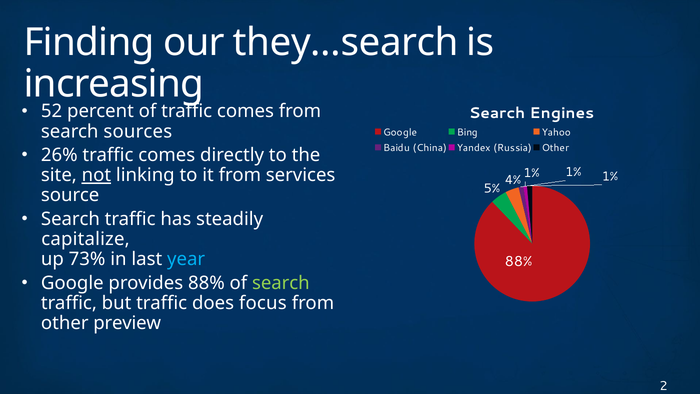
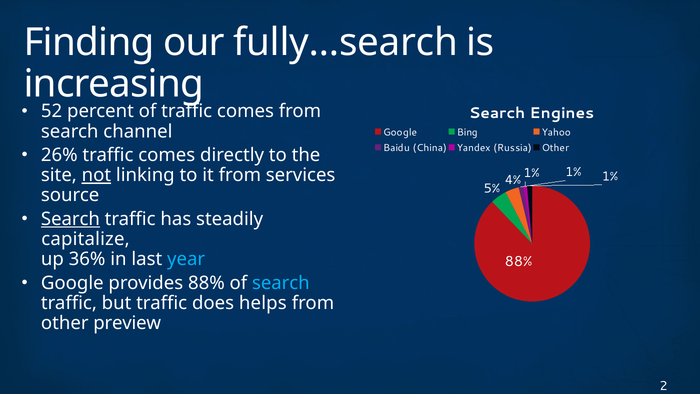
they…search: they…search -> fully…search
sources: sources -> channel
Search at (70, 219) underline: none -> present
73%: 73% -> 36%
search at (281, 283) colour: light green -> light blue
focus: focus -> helps
